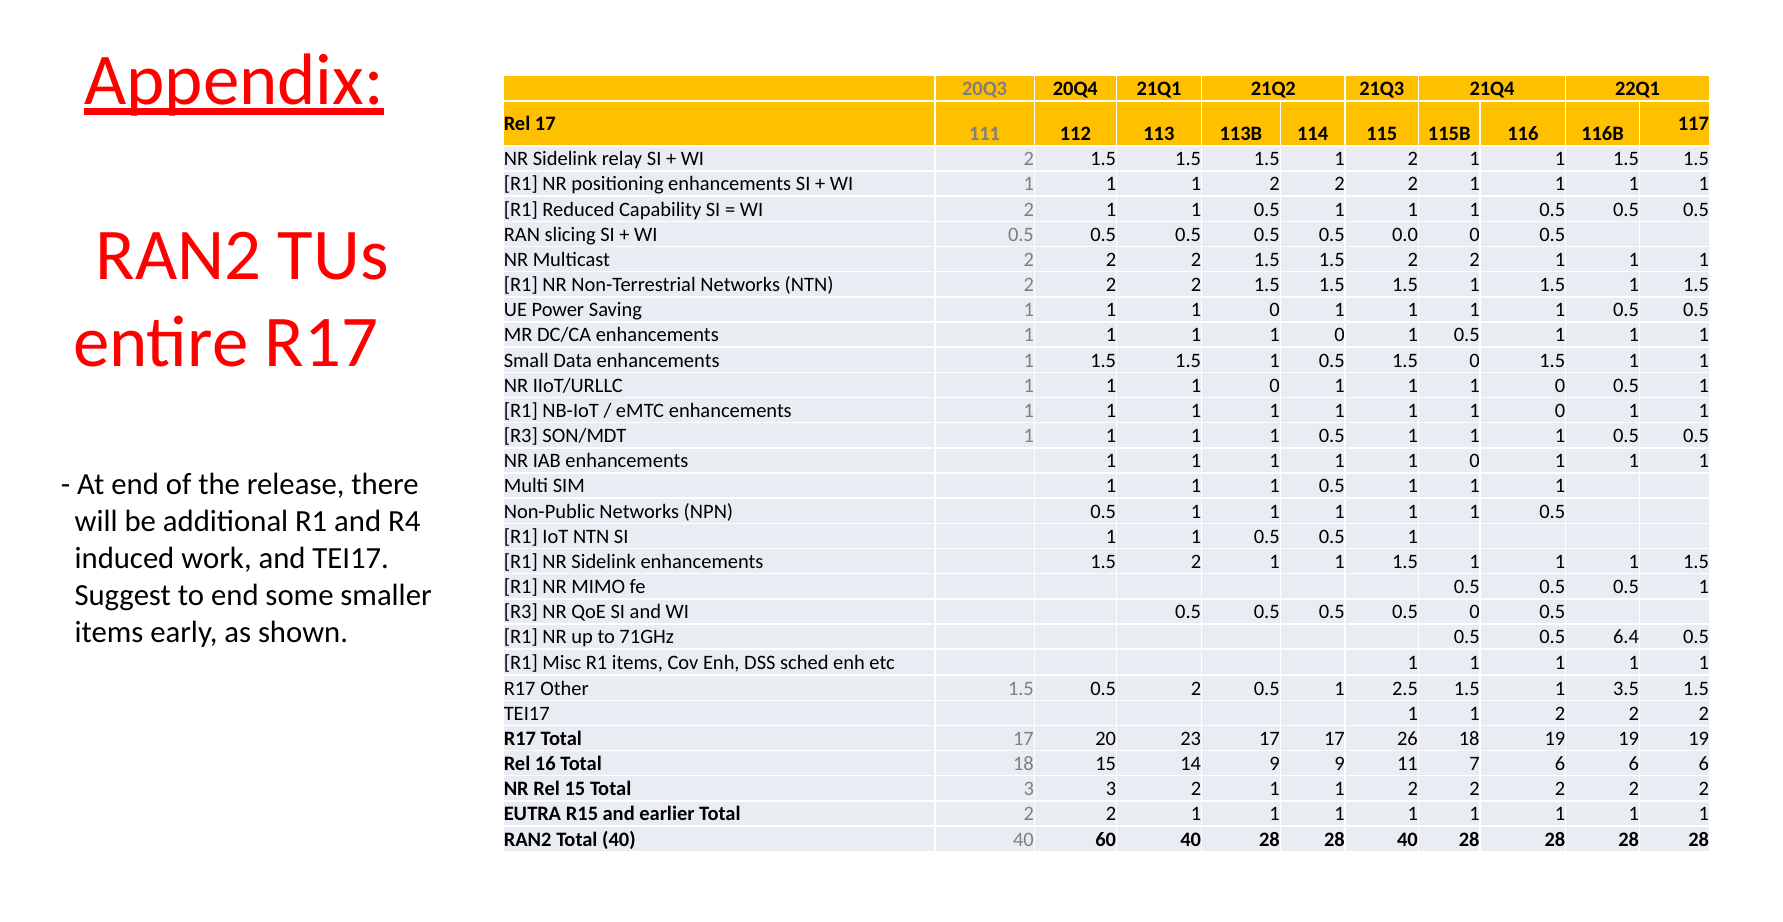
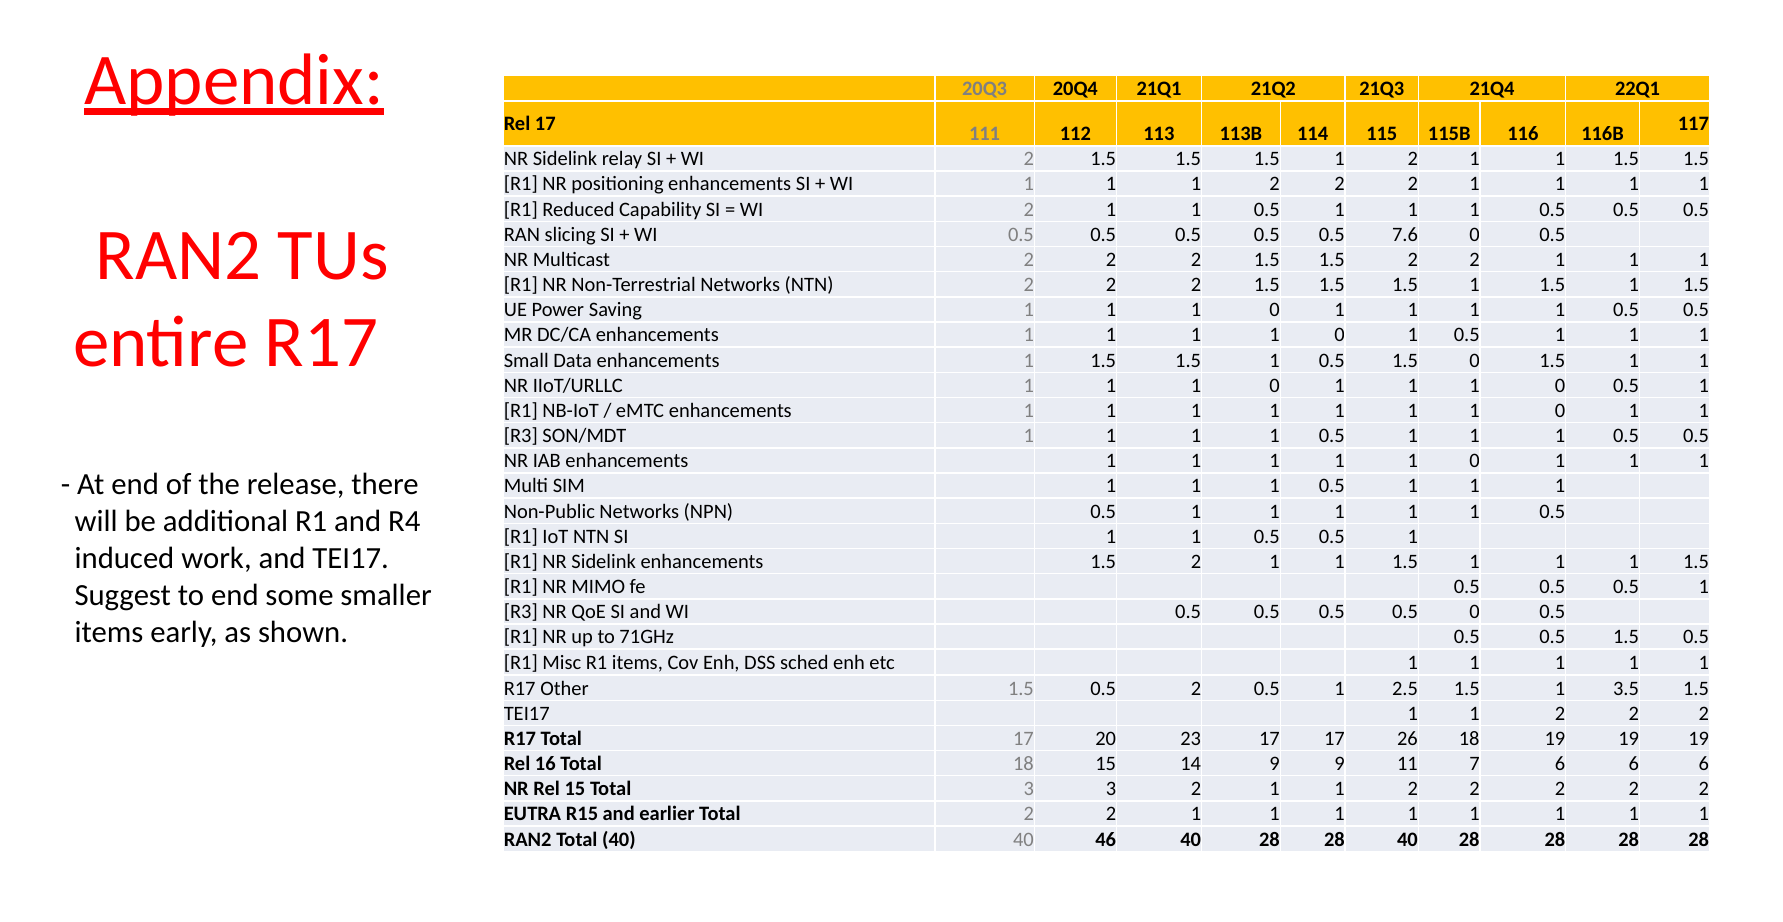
0.0: 0.0 -> 7.6
0.5 0.5 6.4: 6.4 -> 1.5
60: 60 -> 46
